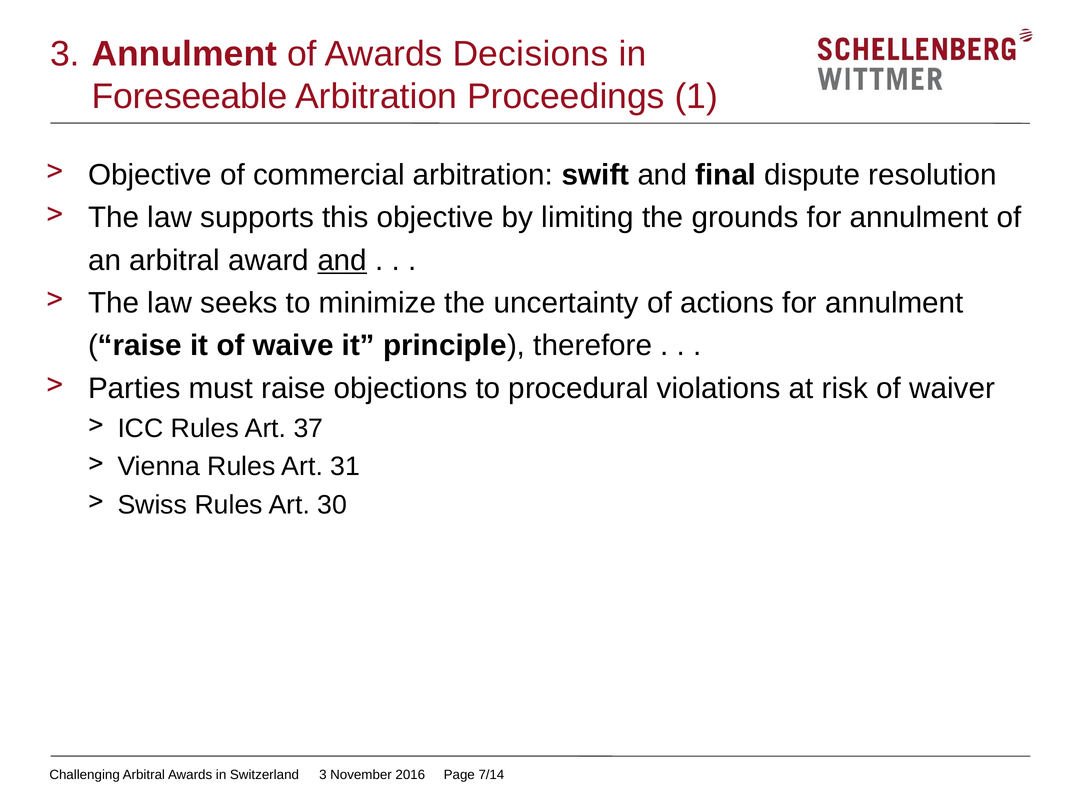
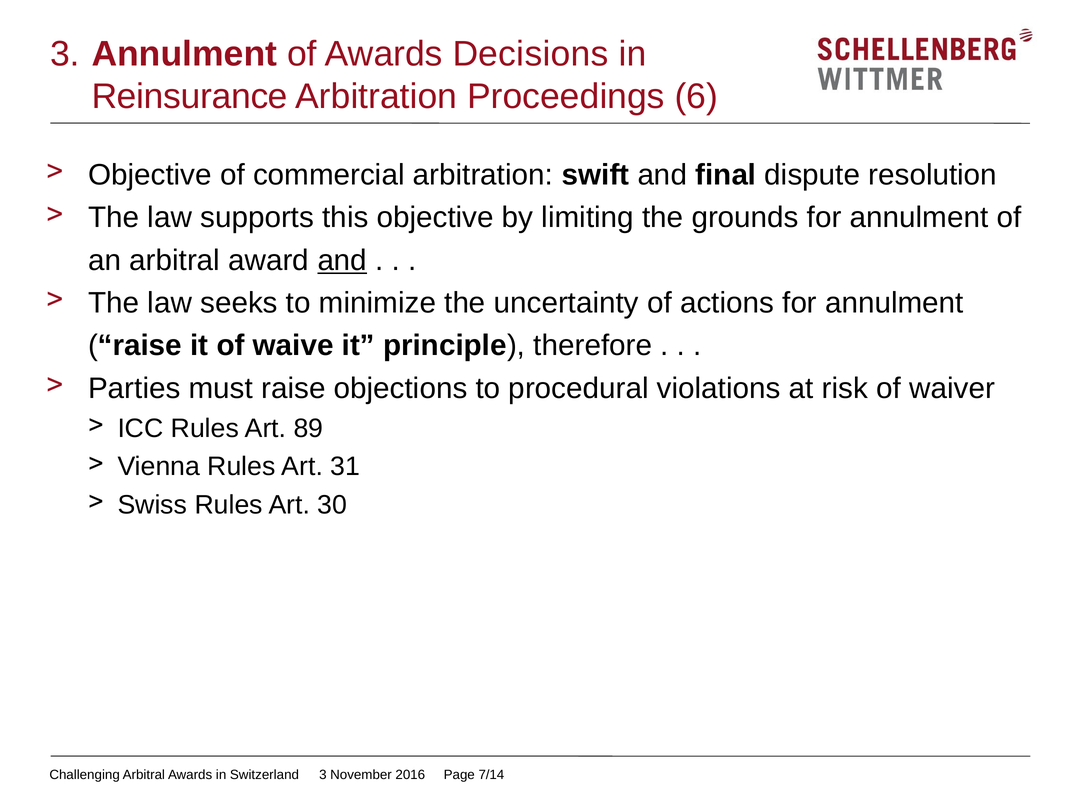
Foreseeable: Foreseeable -> Reinsurance
1: 1 -> 6
37: 37 -> 89
